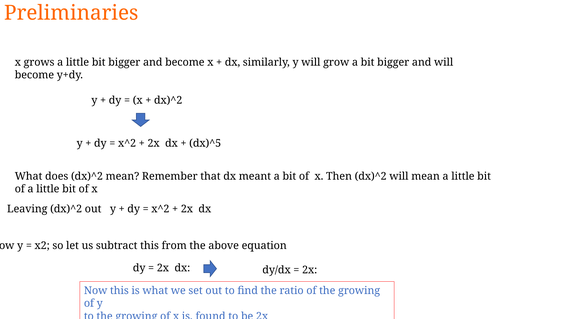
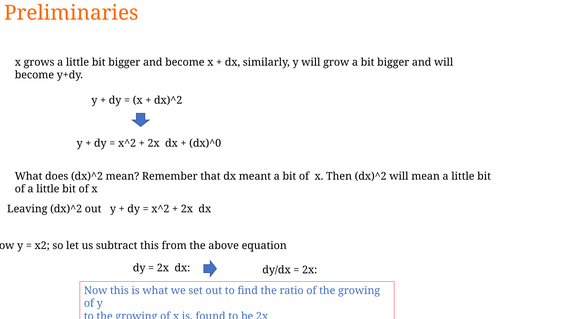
dx)^5: dx)^5 -> dx)^0
